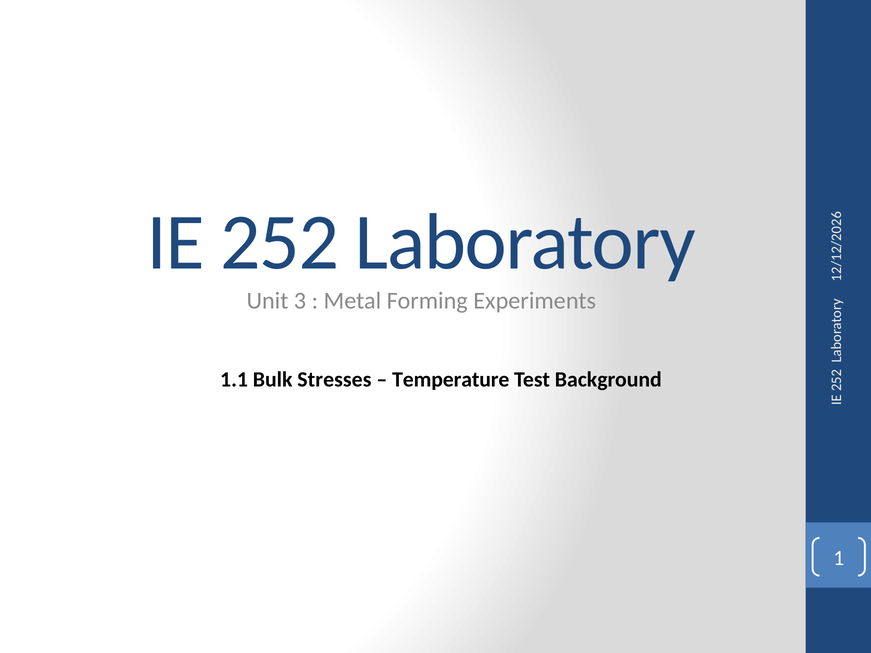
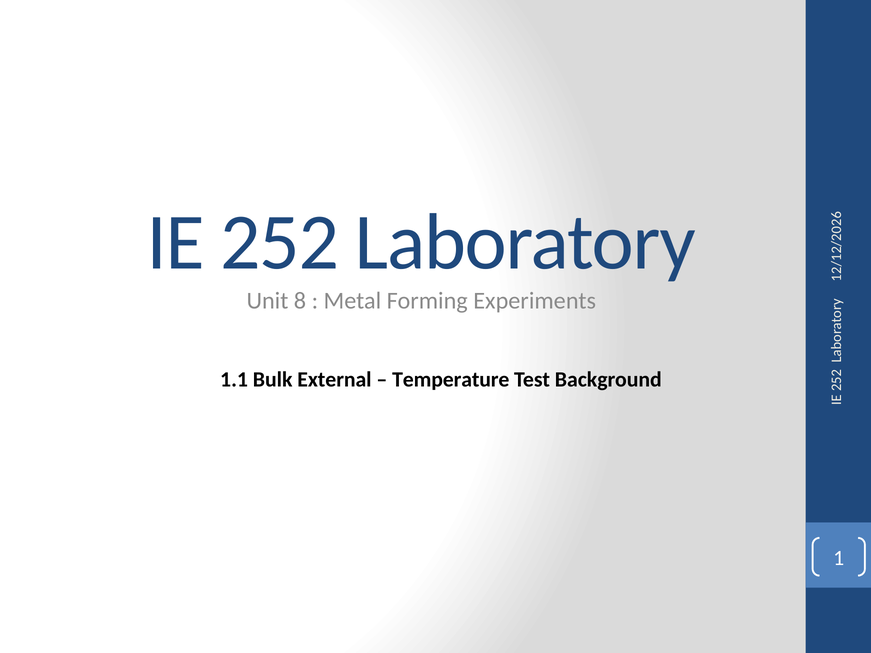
3: 3 -> 8
Stresses: Stresses -> External
